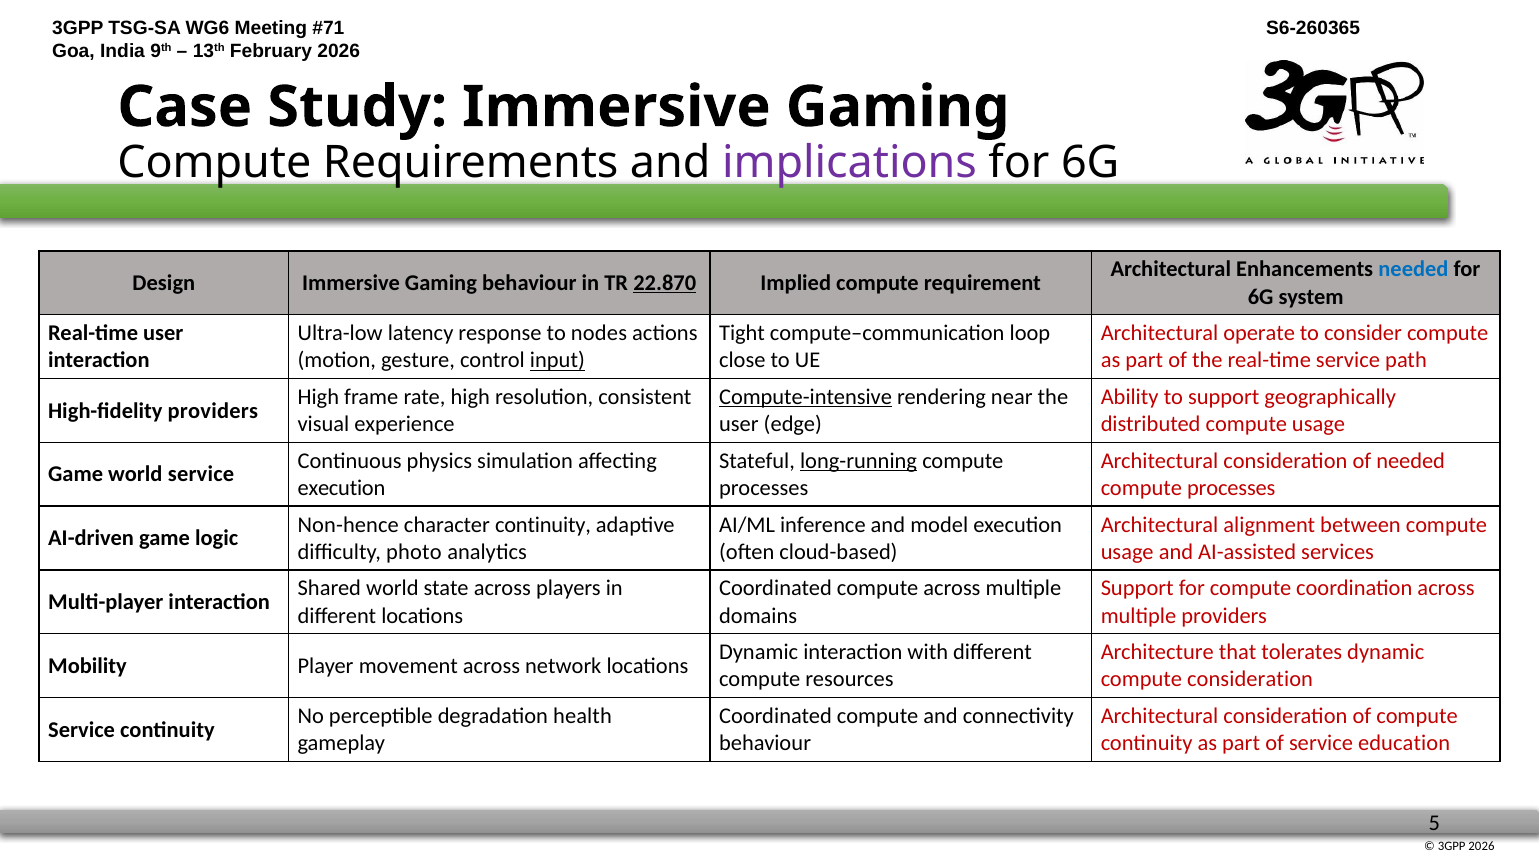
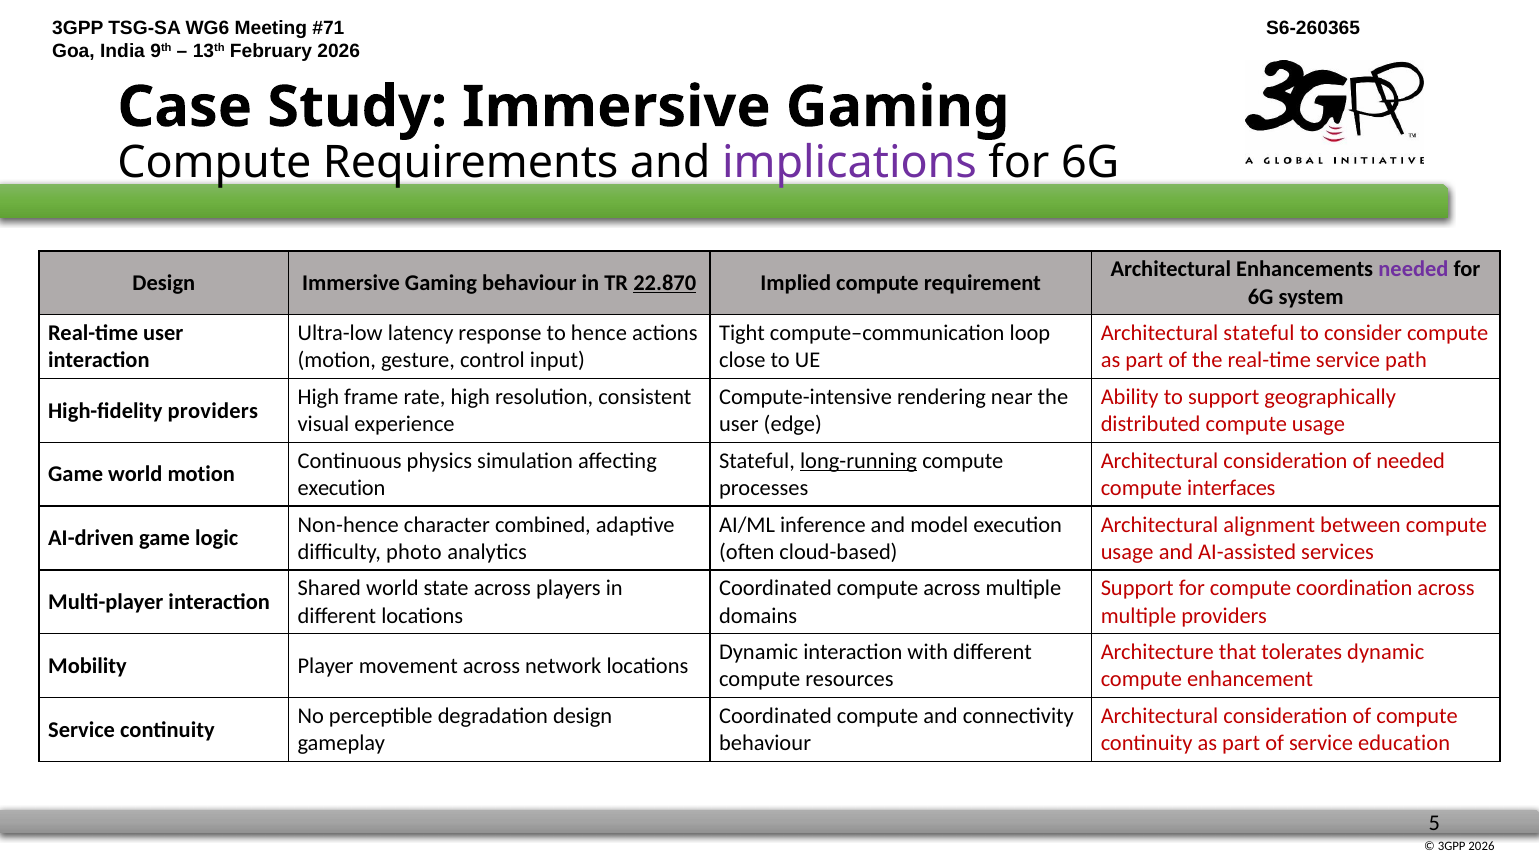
needed at (1413, 269) colour: blue -> purple
nodes: nodes -> hence
Architectural operate: operate -> stateful
input underline: present -> none
Compute-intensive underline: present -> none
world service: service -> motion
processes at (1231, 488): processes -> interfaces
character continuity: continuity -> combined
compute consideration: consideration -> enhancement
degradation health: health -> design
